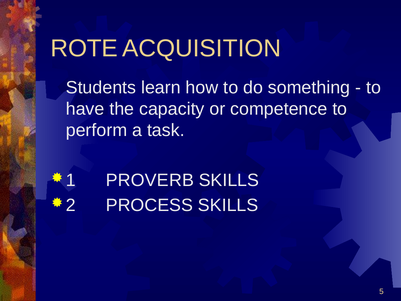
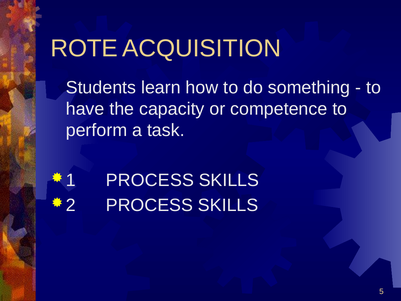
PROVERB at (150, 180): PROVERB -> PROCESS
